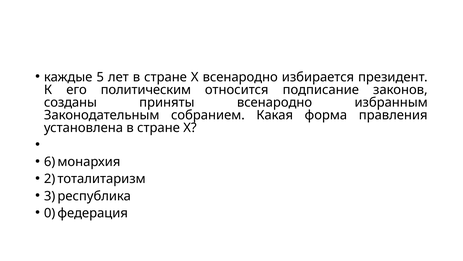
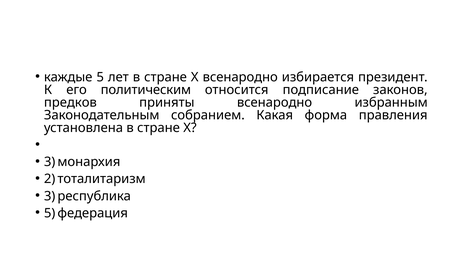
созданы: созданы -> предков
6 at (50, 162): 6 -> 3
0 at (50, 213): 0 -> 5
